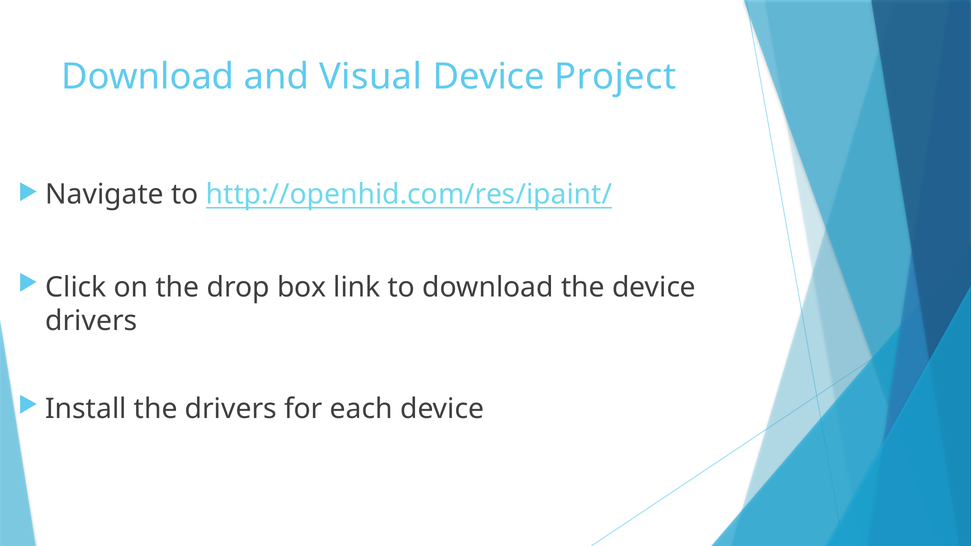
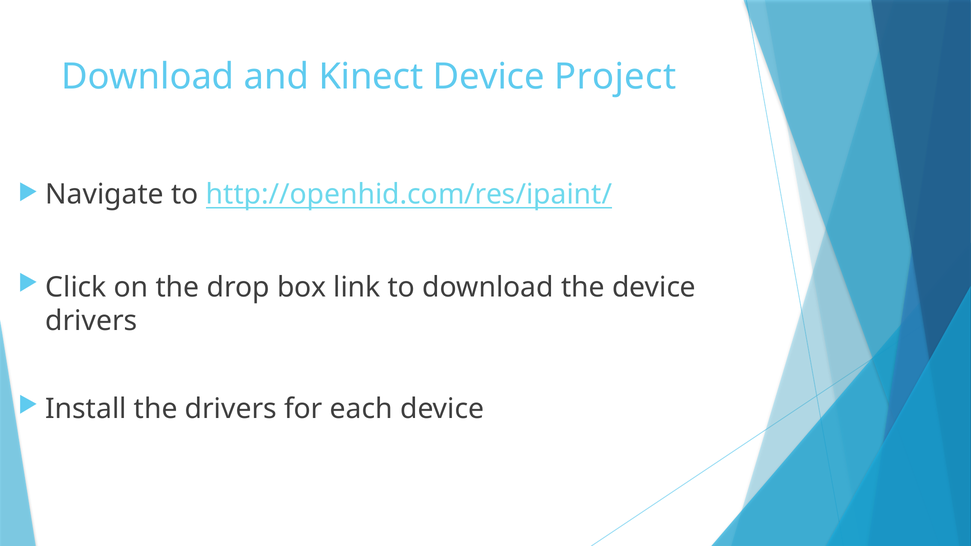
Visual: Visual -> Kinect
